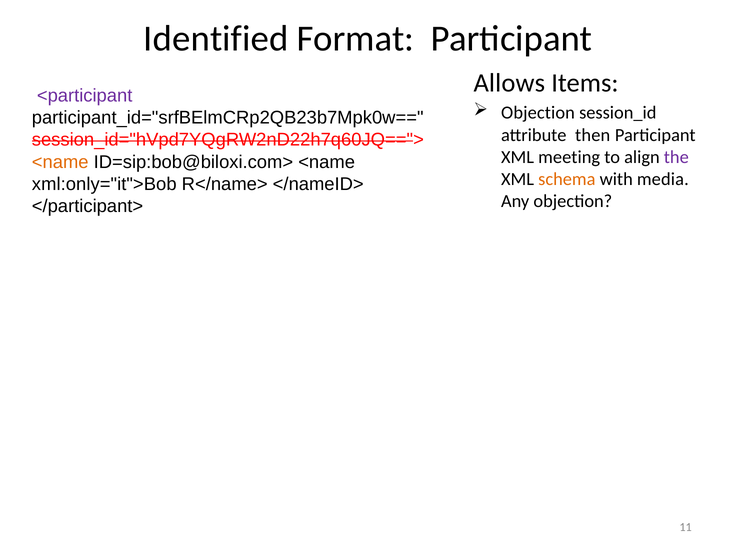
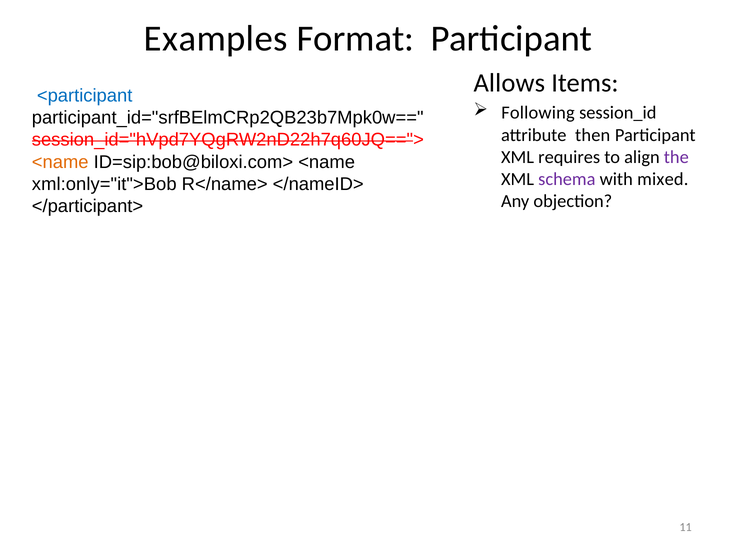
Identified: Identified -> Examples
<participant colour: purple -> blue
Objection at (538, 113): Objection -> Following
meeting: meeting -> requires
schema colour: orange -> purple
media: media -> mixed
